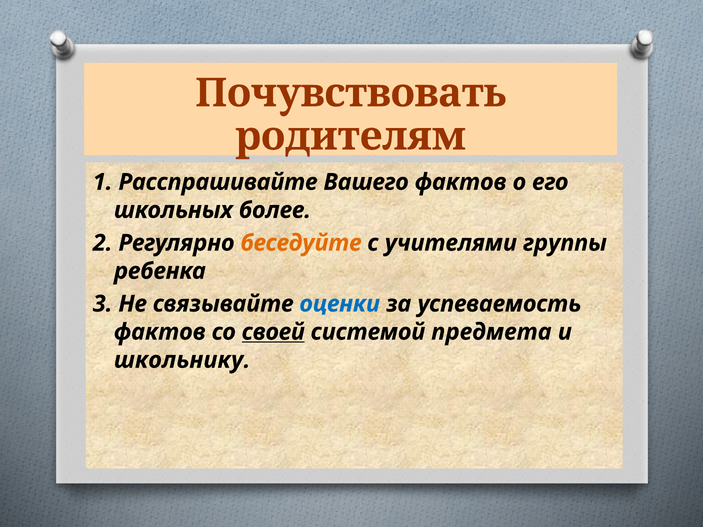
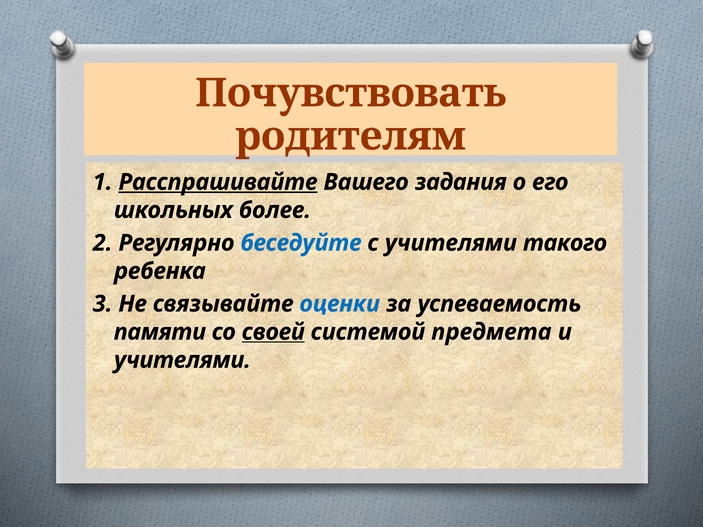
Расспрашивайте underline: none -> present
Вашего фактов: фактов -> задания
беседуйте colour: orange -> blue
группы: группы -> такого
фактов at (160, 332): фактов -> памяти
школьнику at (182, 360): школьнику -> учителями
